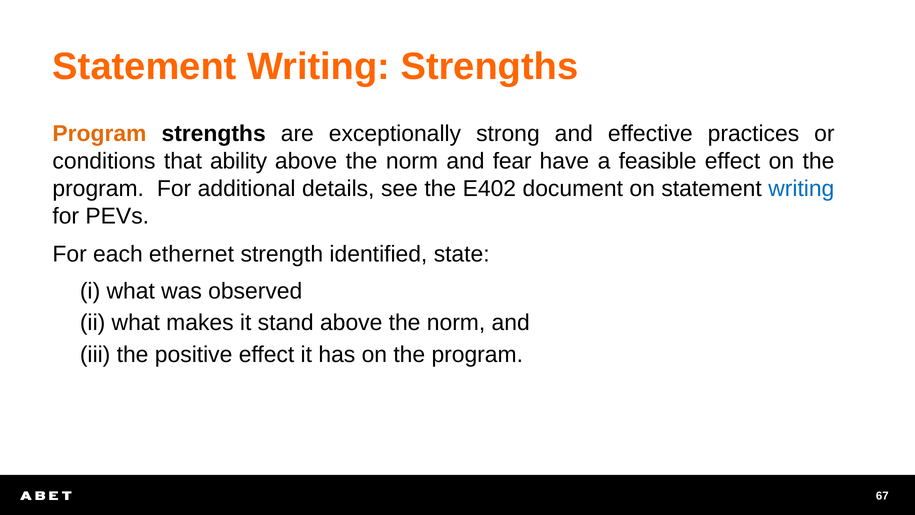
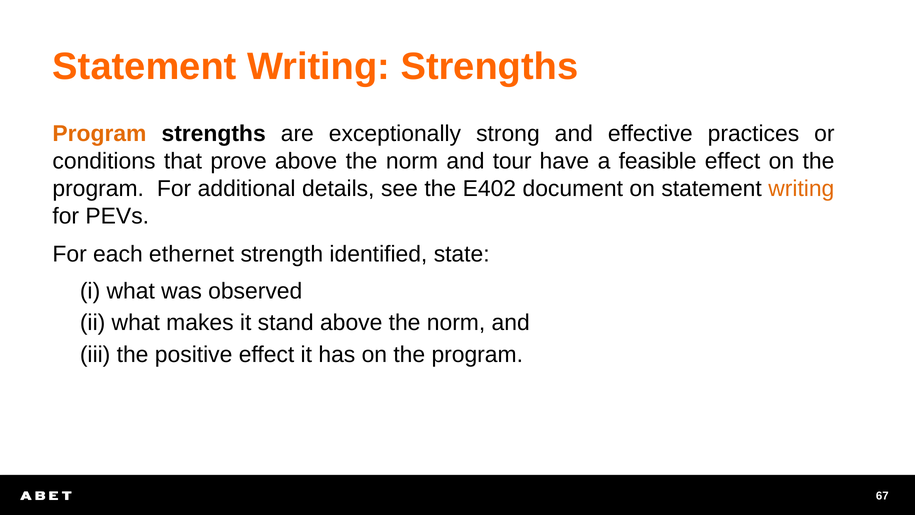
ability: ability -> prove
fear: fear -> tour
writing at (801, 189) colour: blue -> orange
